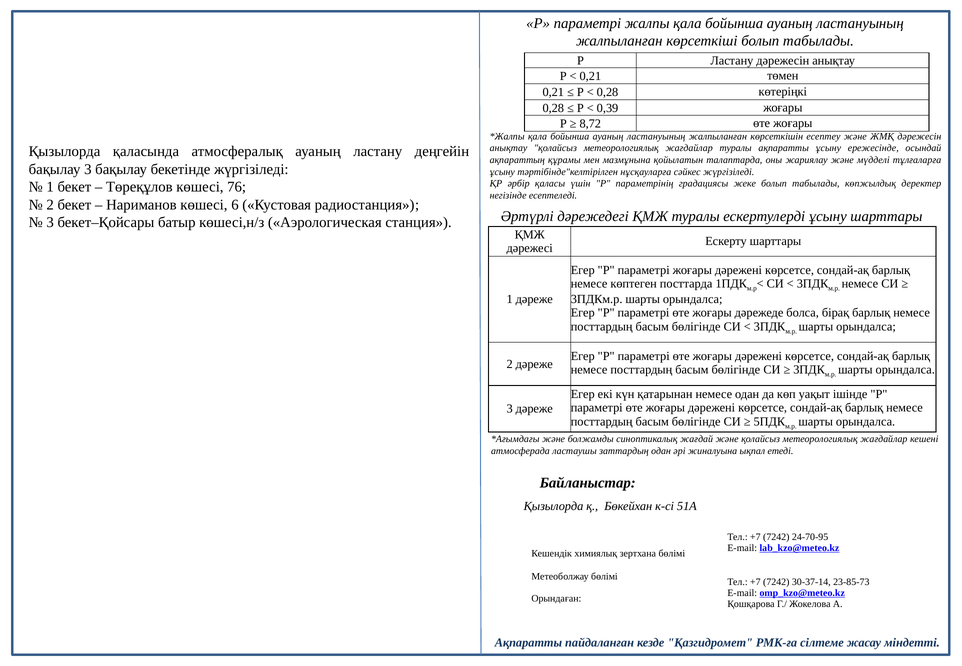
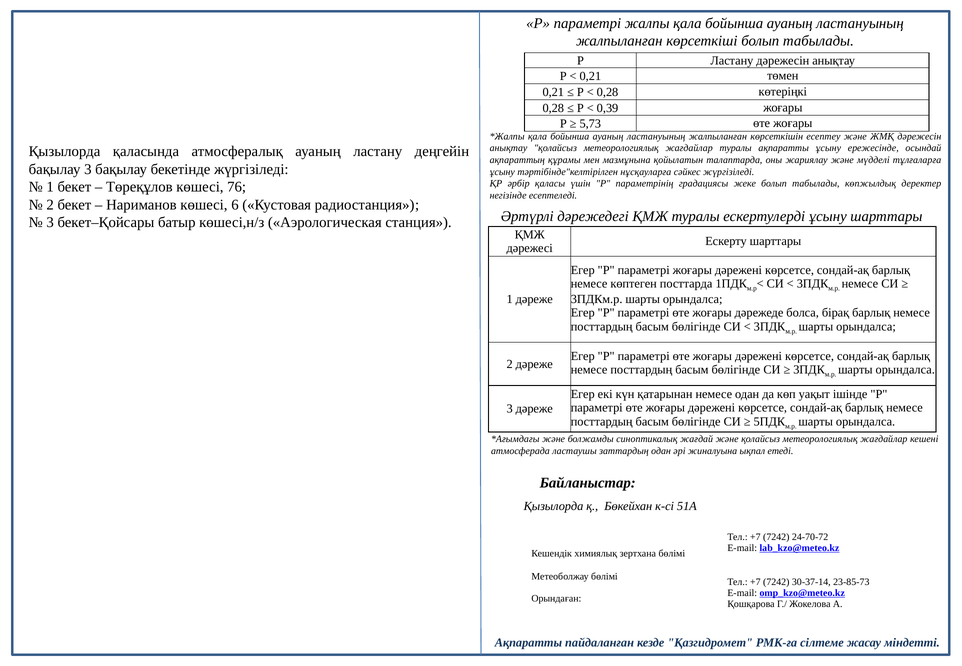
8,72: 8,72 -> 5,73
24-70-95: 24-70-95 -> 24-70-72
